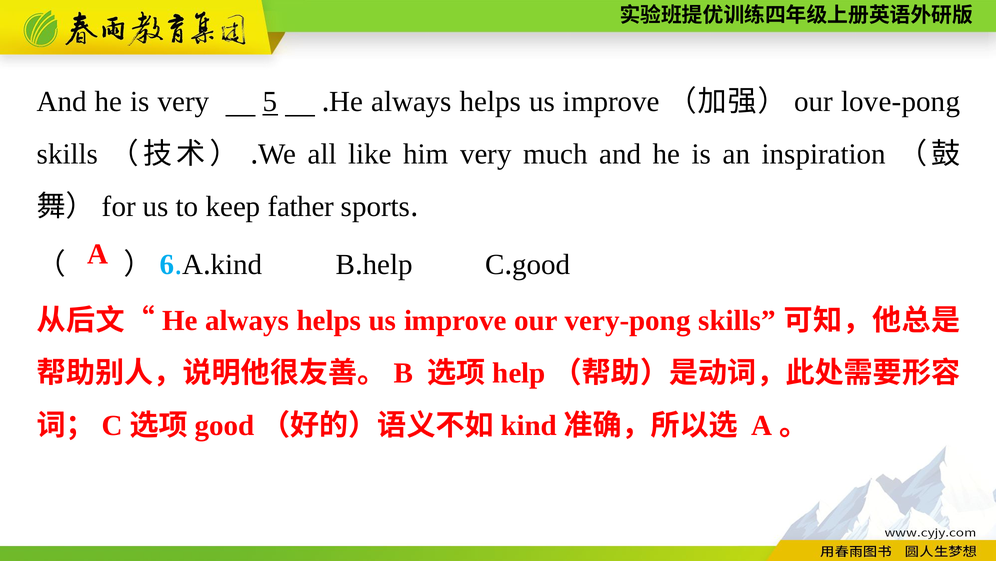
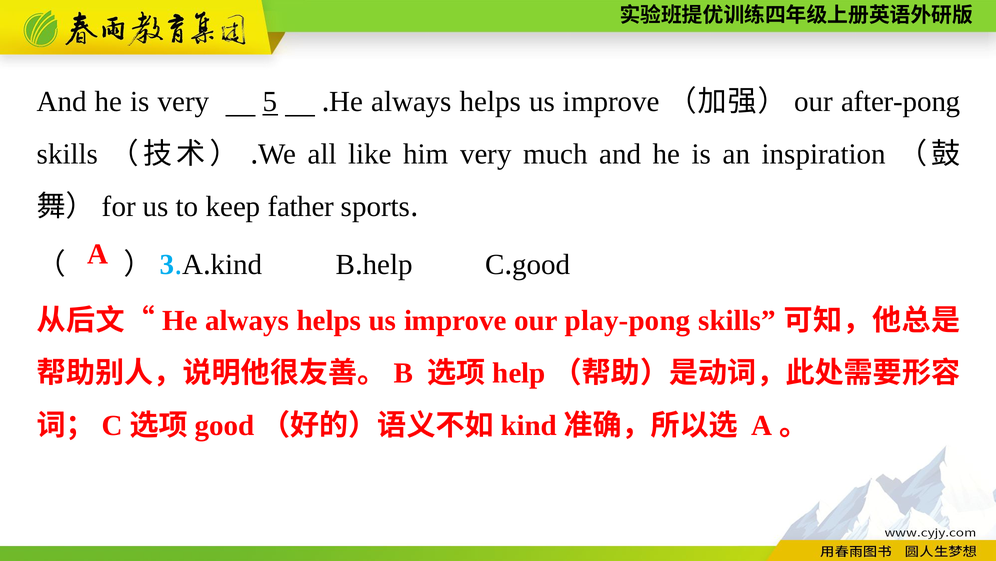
love-pong: love-pong -> after-pong
6: 6 -> 3
very-pong: very-pong -> play-pong
